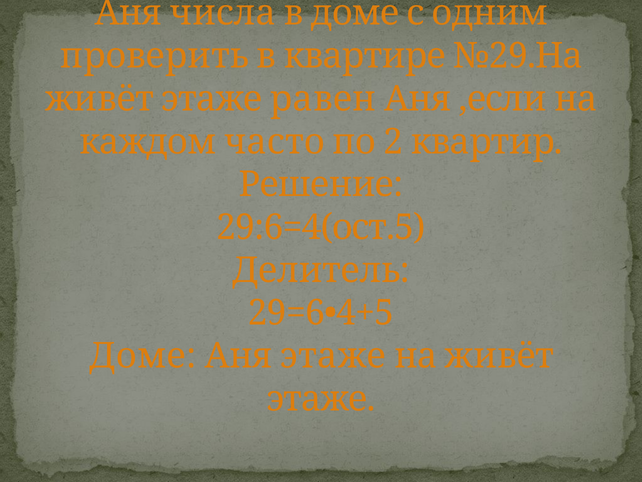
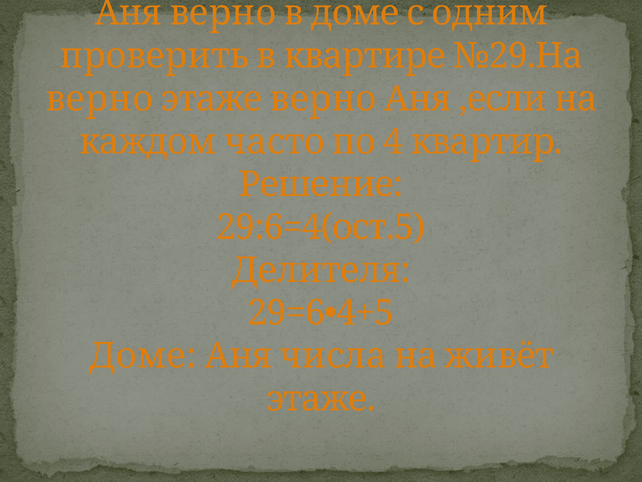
Аня числа: числа -> верно
живёт at (100, 99): живёт -> верно
этаже равен: равен -> верно
2: 2 -> 4
Делитель: Делитель -> Делителя
Аня этаже: этаже -> числа
